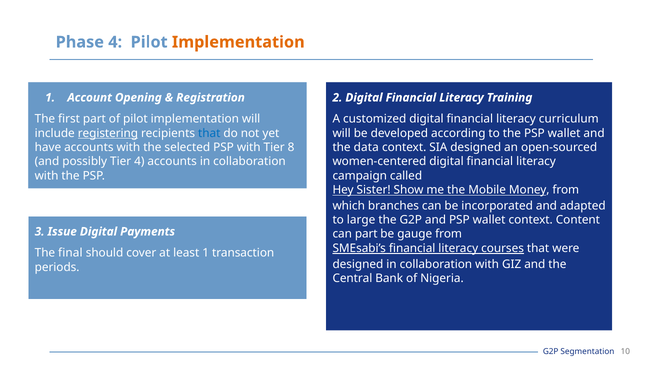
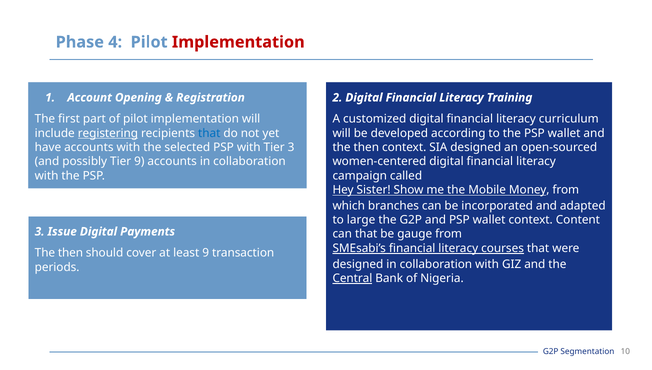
Implementation at (238, 42) colour: orange -> red
Tier 8: 8 -> 3
data at (366, 147): data -> then
Tier 4: 4 -> 9
can part: part -> that
final at (70, 253): final -> then
least 1: 1 -> 9
Central underline: none -> present
